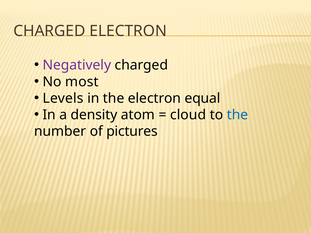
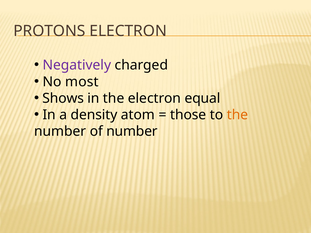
CHARGED at (49, 31): CHARGED -> PROTONS
Levels: Levels -> Shows
cloud: cloud -> those
the at (237, 115) colour: blue -> orange
of pictures: pictures -> number
